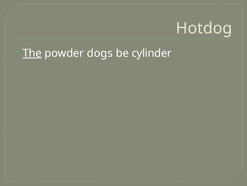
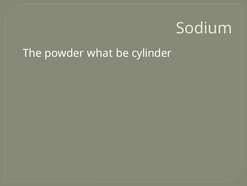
Hotdog: Hotdog -> Sodium
The underline: present -> none
dogs: dogs -> what
